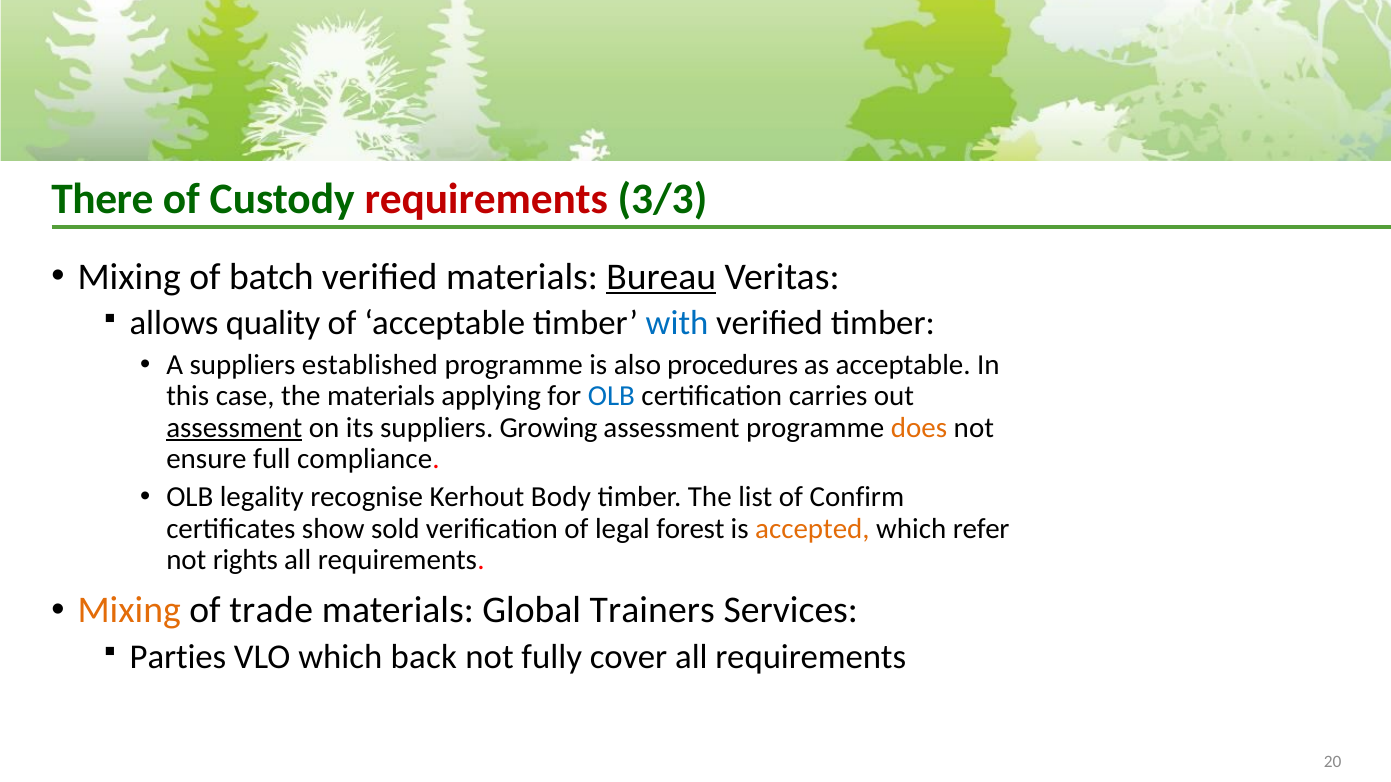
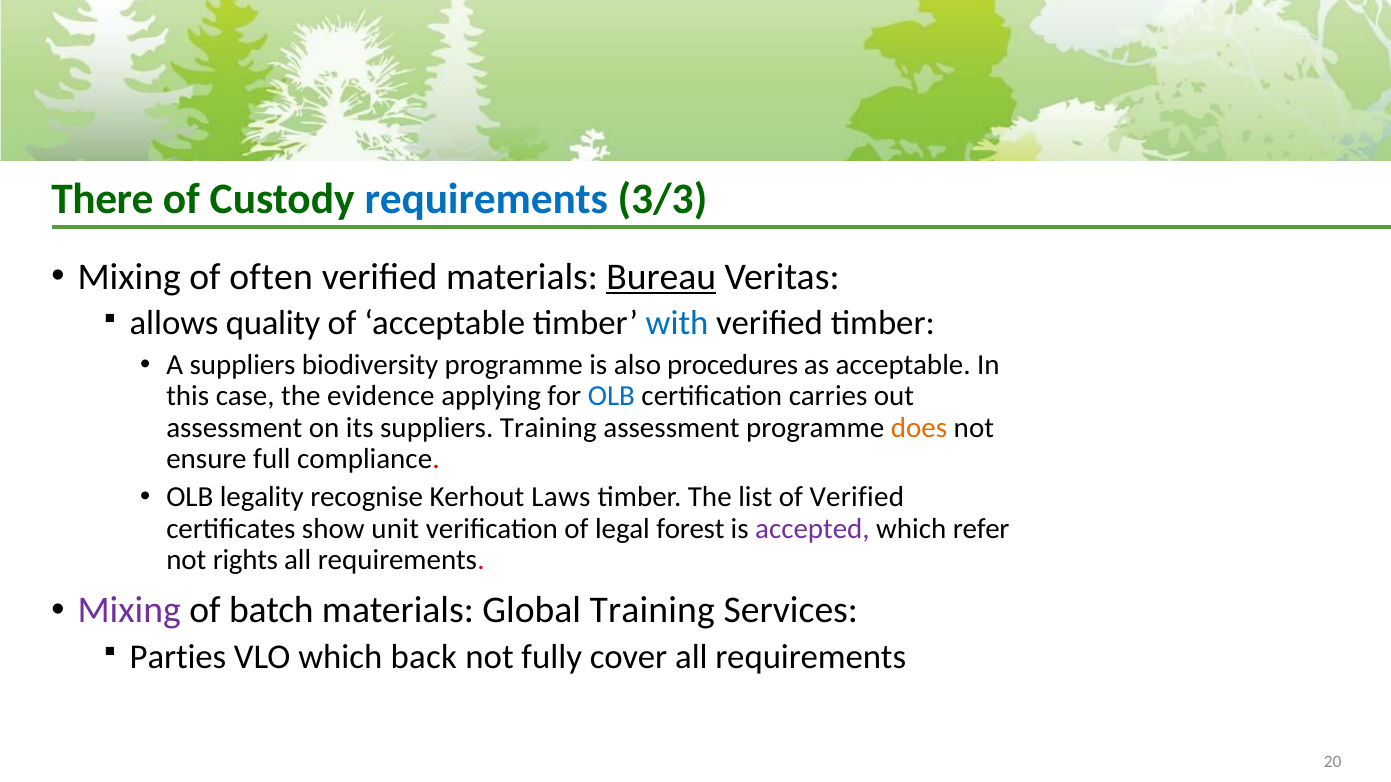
requirements at (486, 199) colour: red -> blue
batch: batch -> often
established: established -> biodiversity
the materials: materials -> evidence
assessment at (234, 428) underline: present -> none
suppliers Growing: Growing -> Training
Body: Body -> Laws
of Confirm: Confirm -> Verified
sold: sold -> unit
accepted colour: orange -> purple
Mixing at (129, 611) colour: orange -> purple
trade: trade -> batch
Global Trainers: Trainers -> Training
